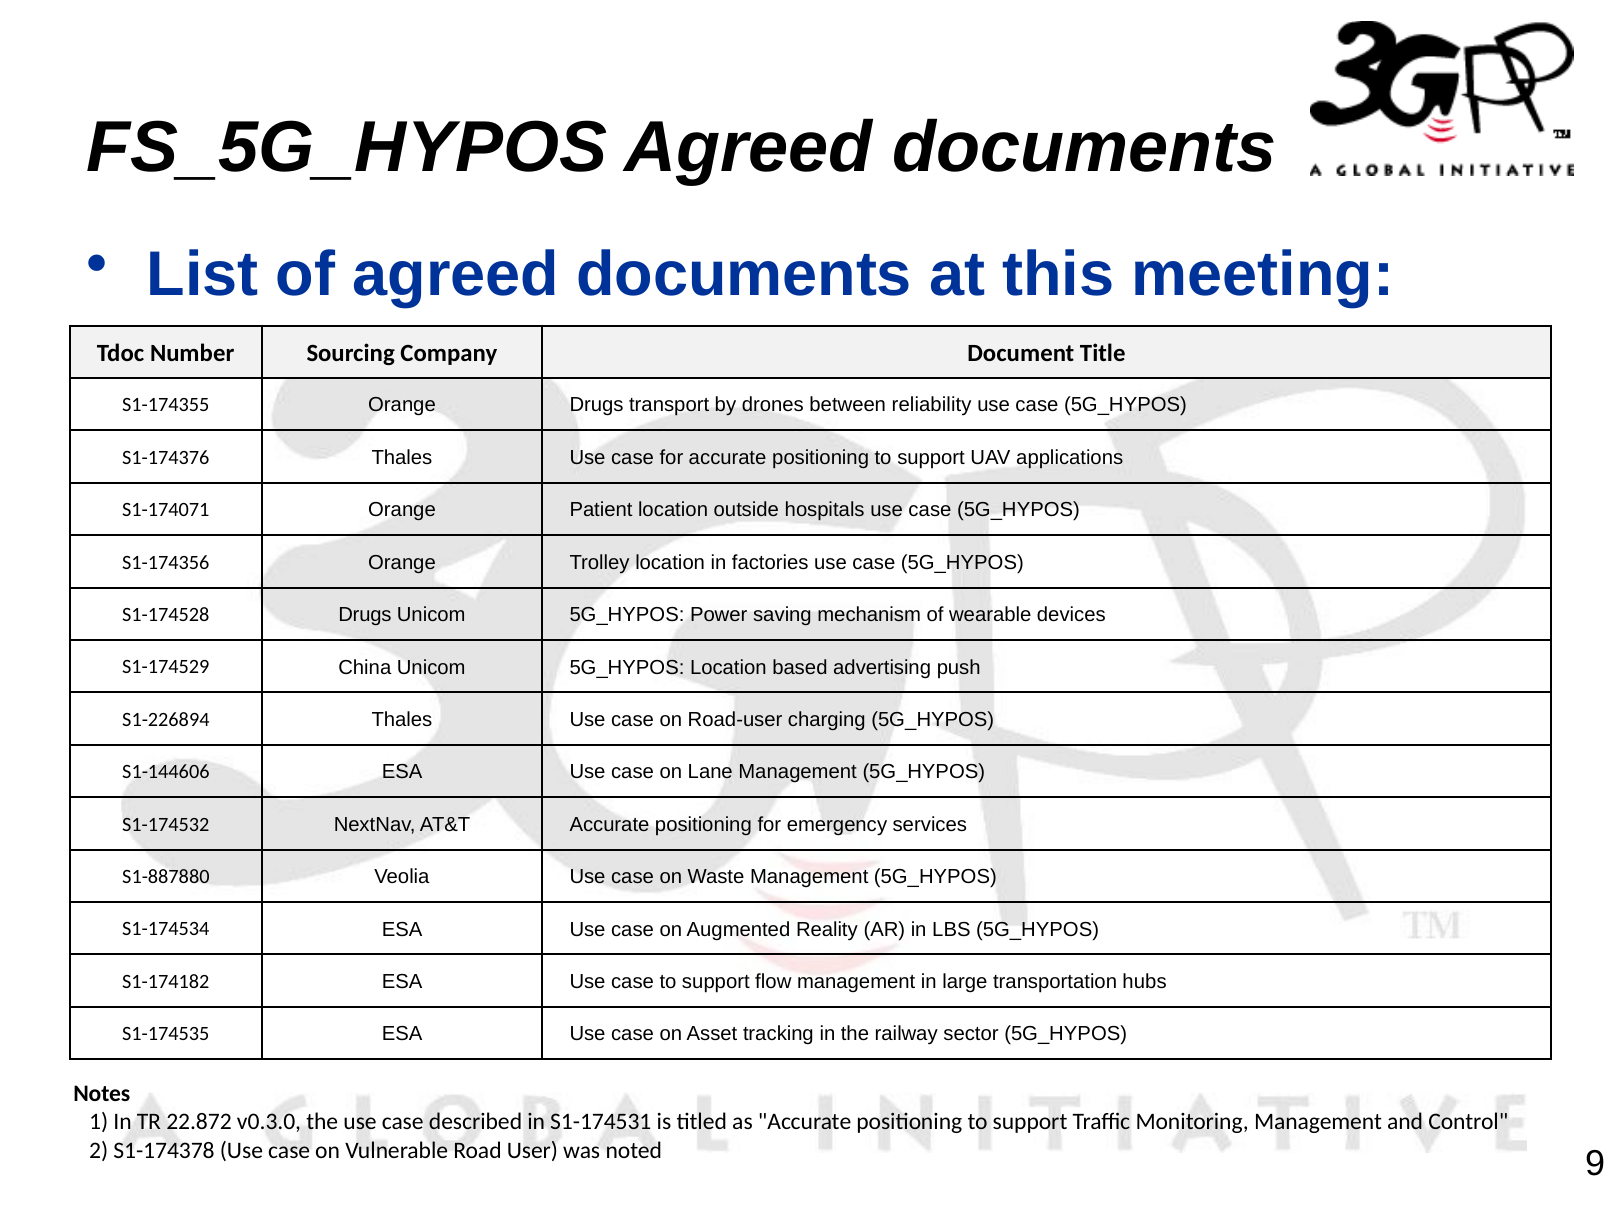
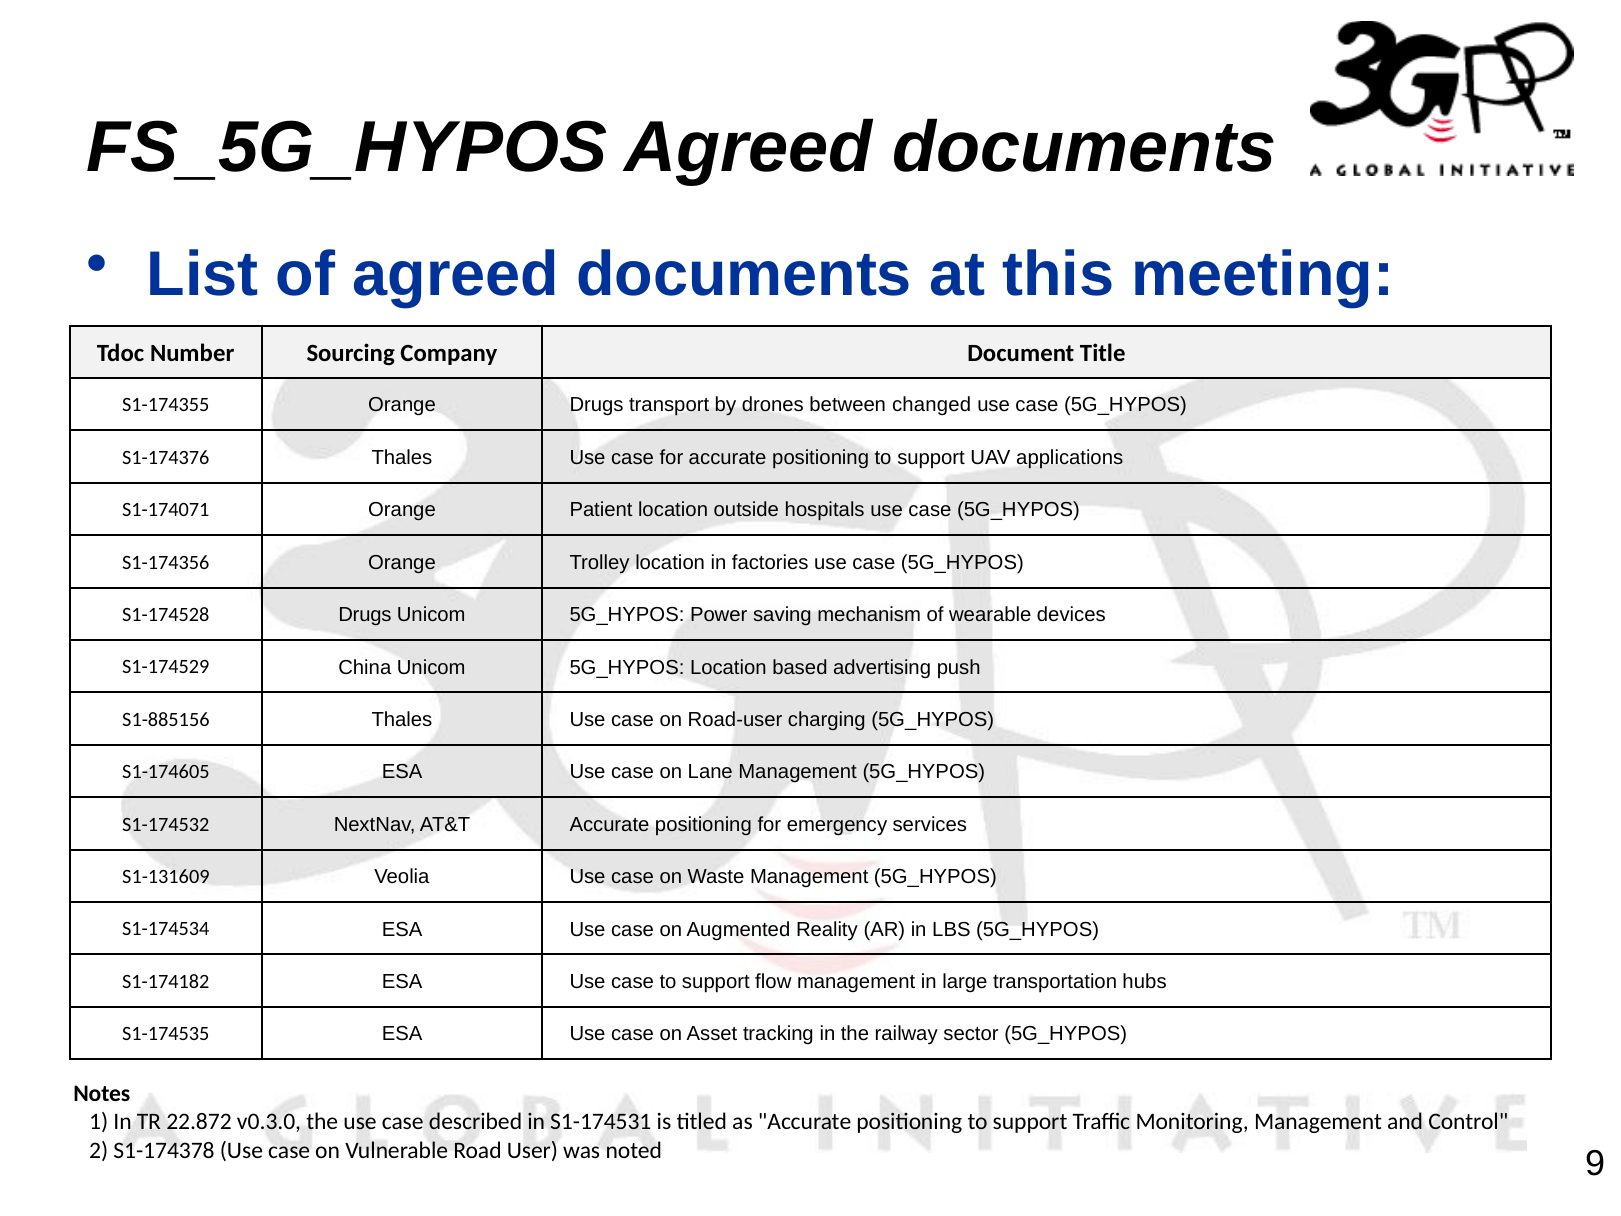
reliability: reliability -> changed
S1-226894: S1-226894 -> S1-885156
S1-144606: S1-144606 -> S1-174605
S1-887880: S1-887880 -> S1-131609
